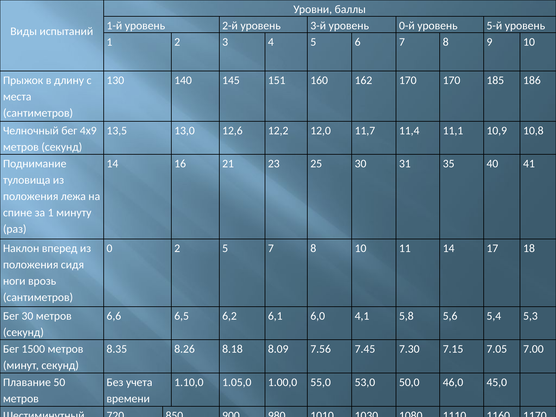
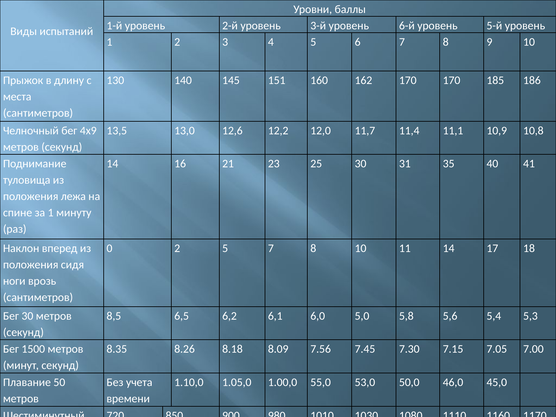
0-й: 0-й -> 6-й
6,6: 6,6 -> 8,5
4,1: 4,1 -> 5,0
